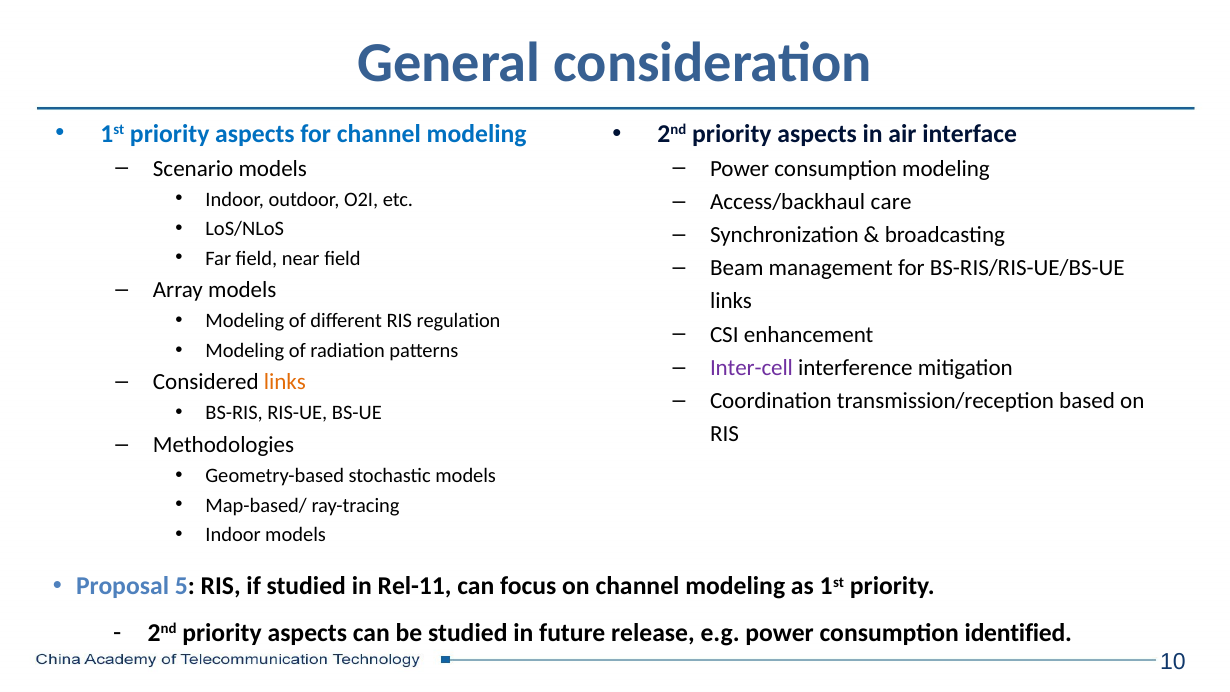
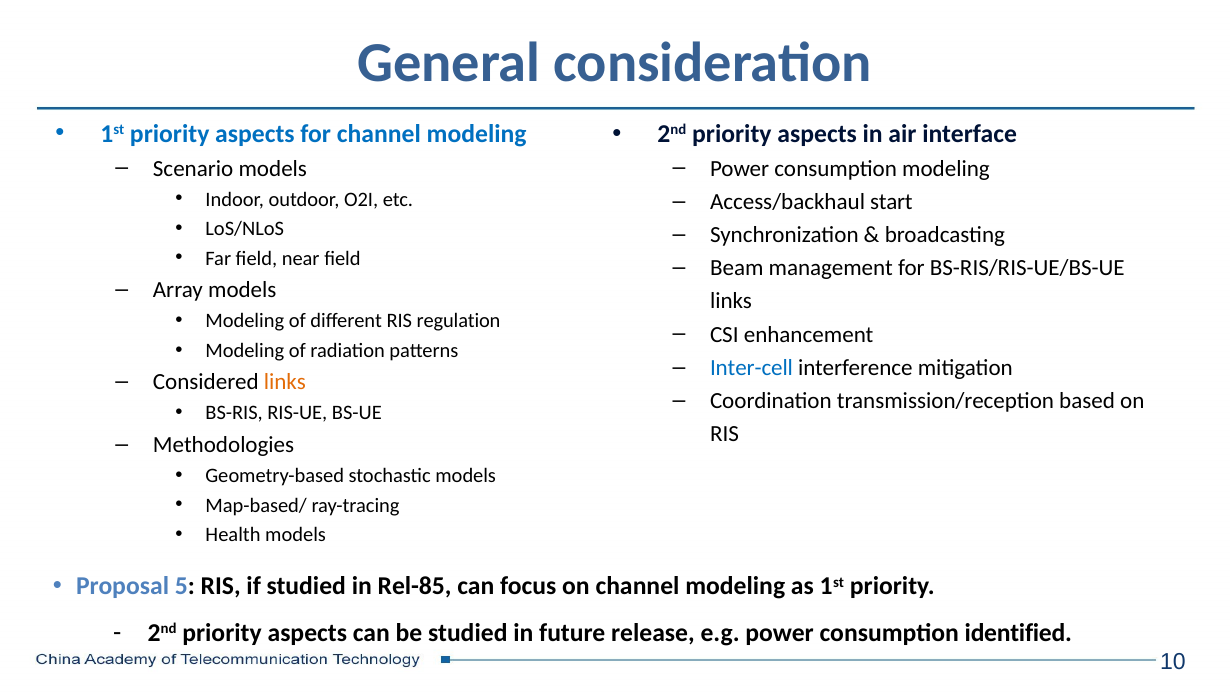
care: care -> start
Inter-cell colour: purple -> blue
Indoor at (233, 535): Indoor -> Health
Rel-11: Rel-11 -> Rel-85
